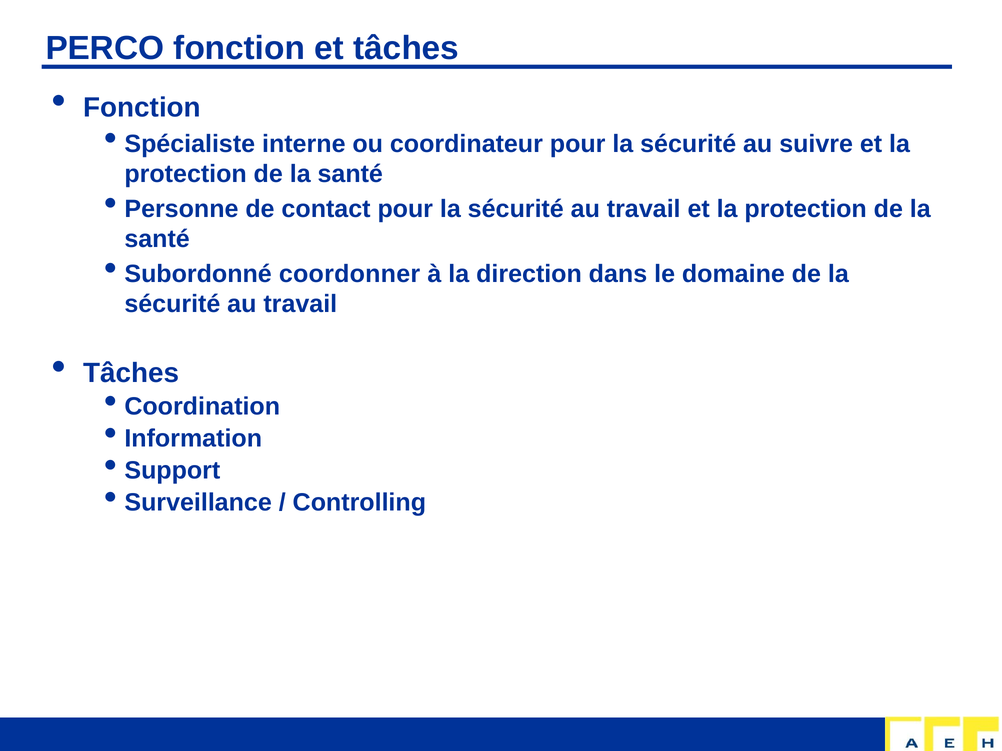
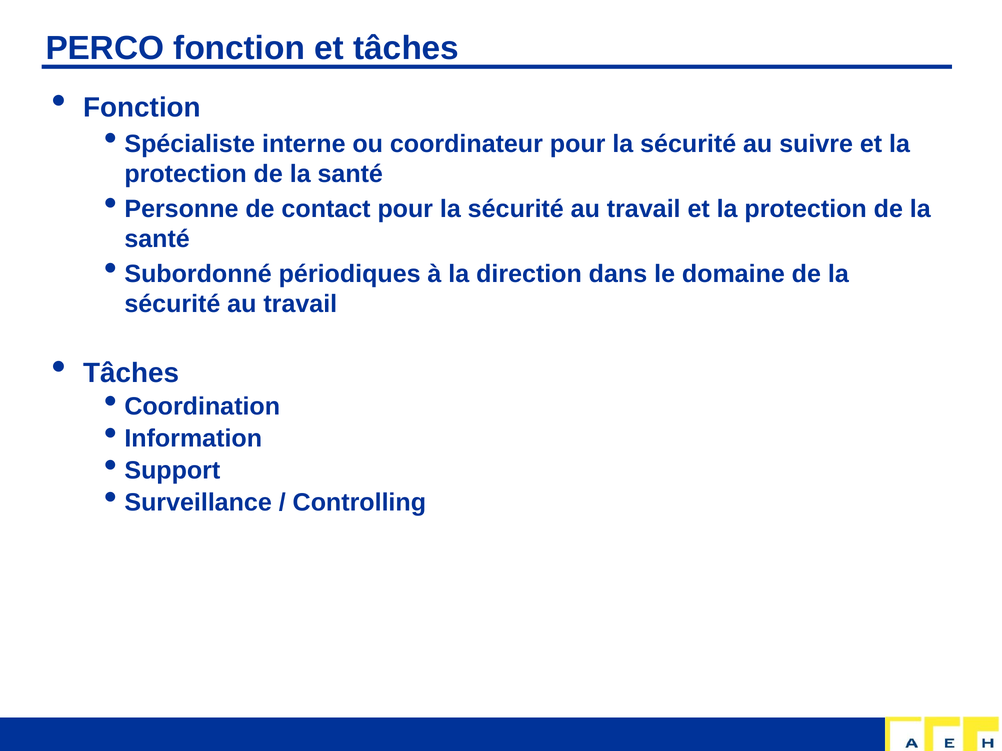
coordonner: coordonner -> périodiques
